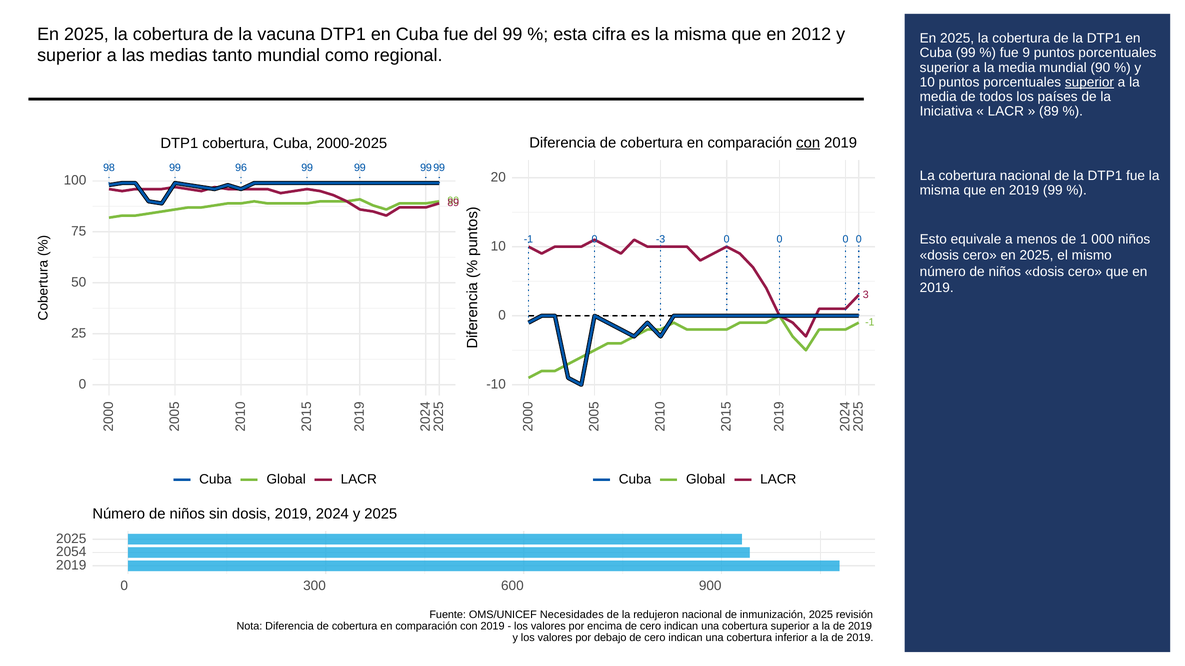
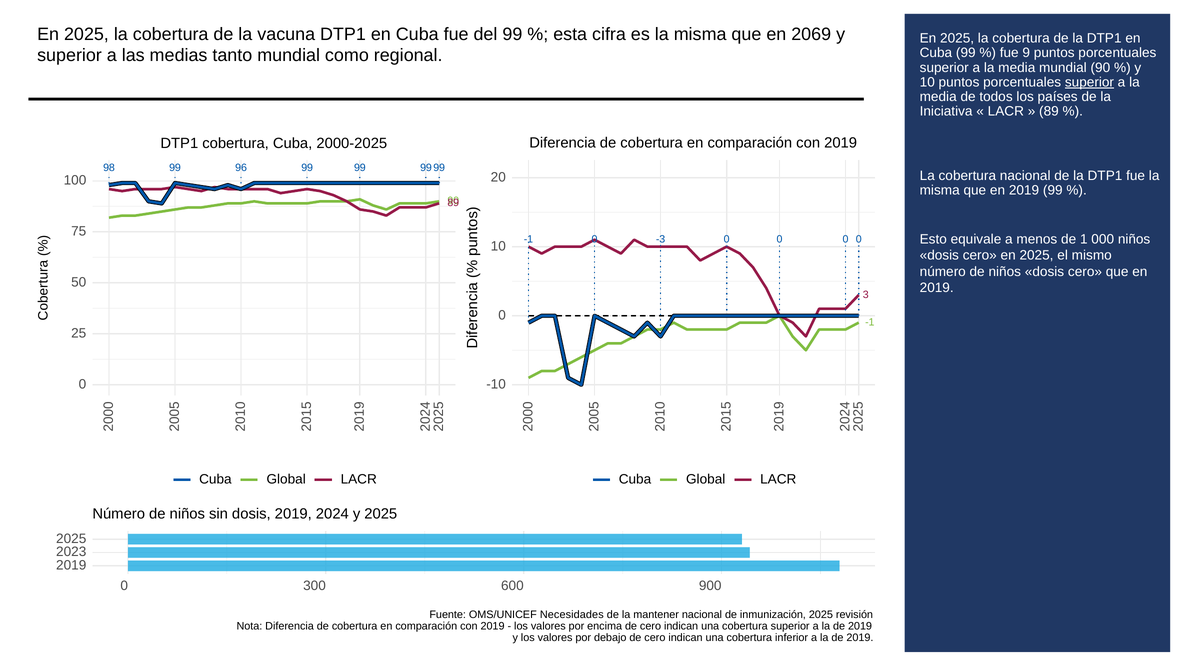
2012: 2012 -> 2069
con at (808, 143) underline: present -> none
2054: 2054 -> 2023
redujeron: redujeron -> mantener
